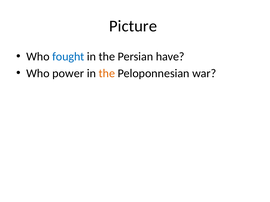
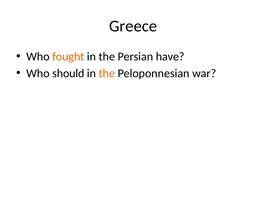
Picture: Picture -> Greece
fought colour: blue -> orange
power: power -> should
